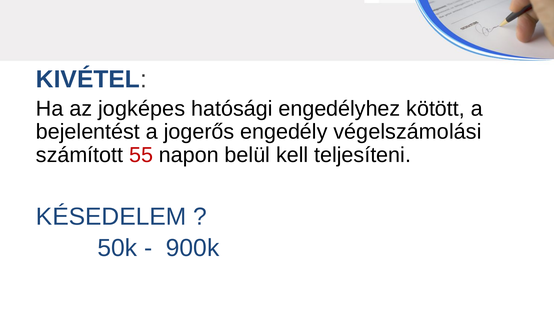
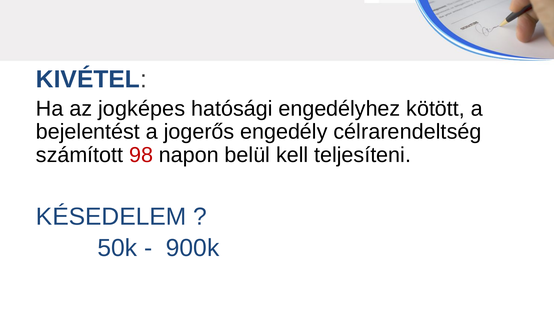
végelszámolási: végelszámolási -> célrarendeltség
55: 55 -> 98
